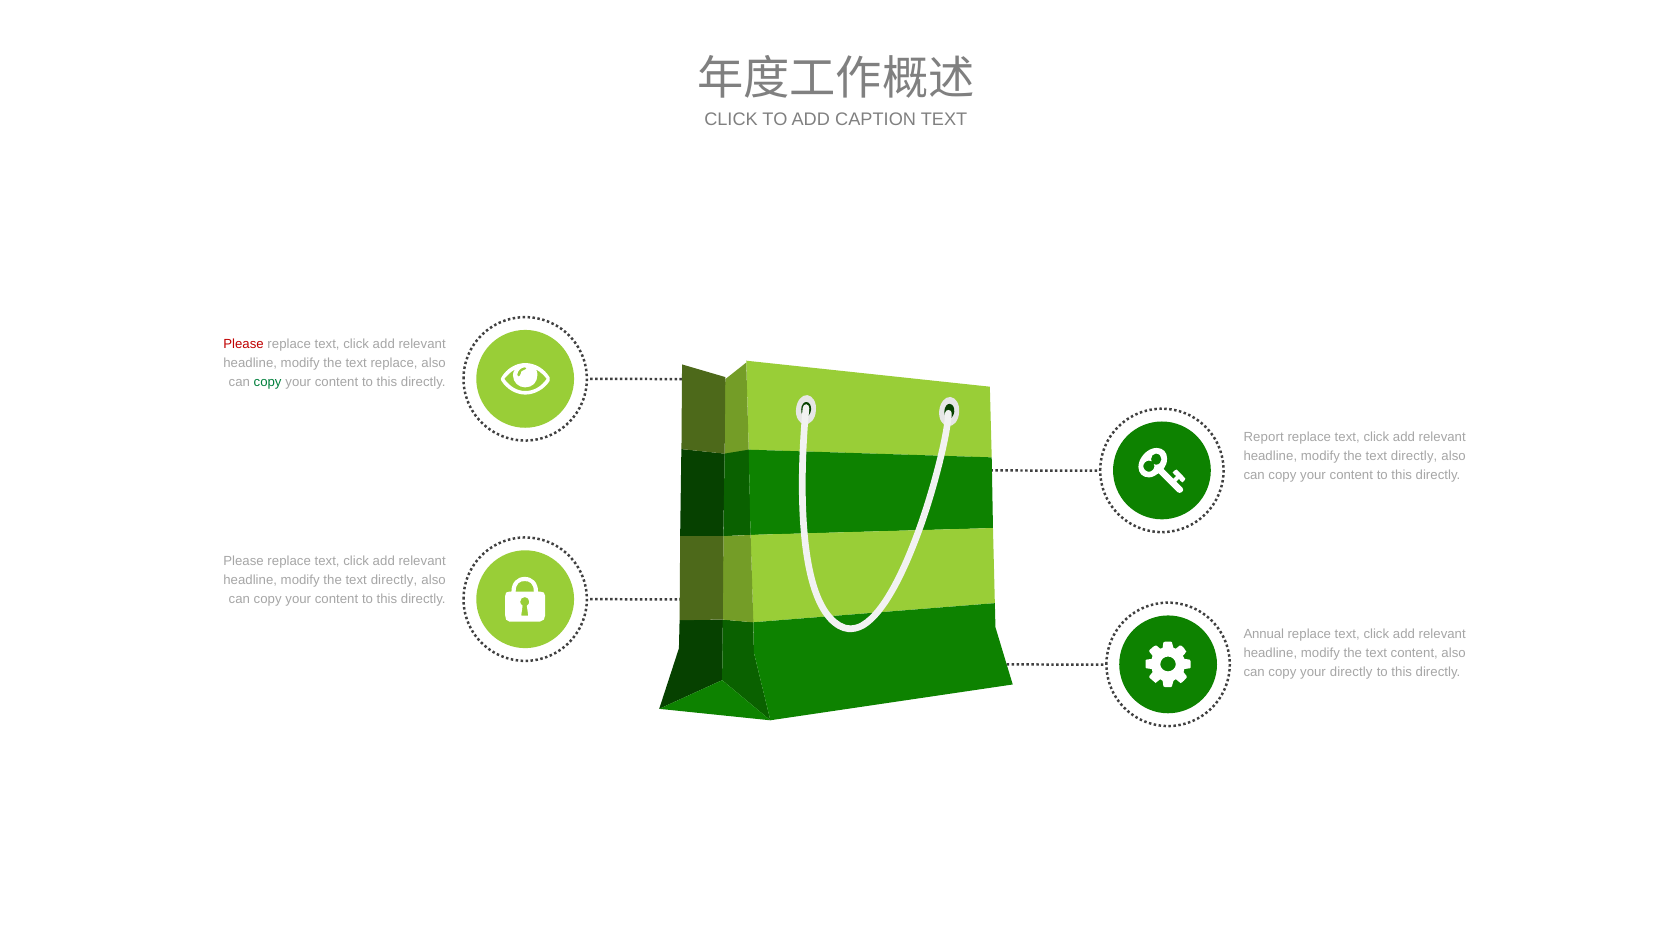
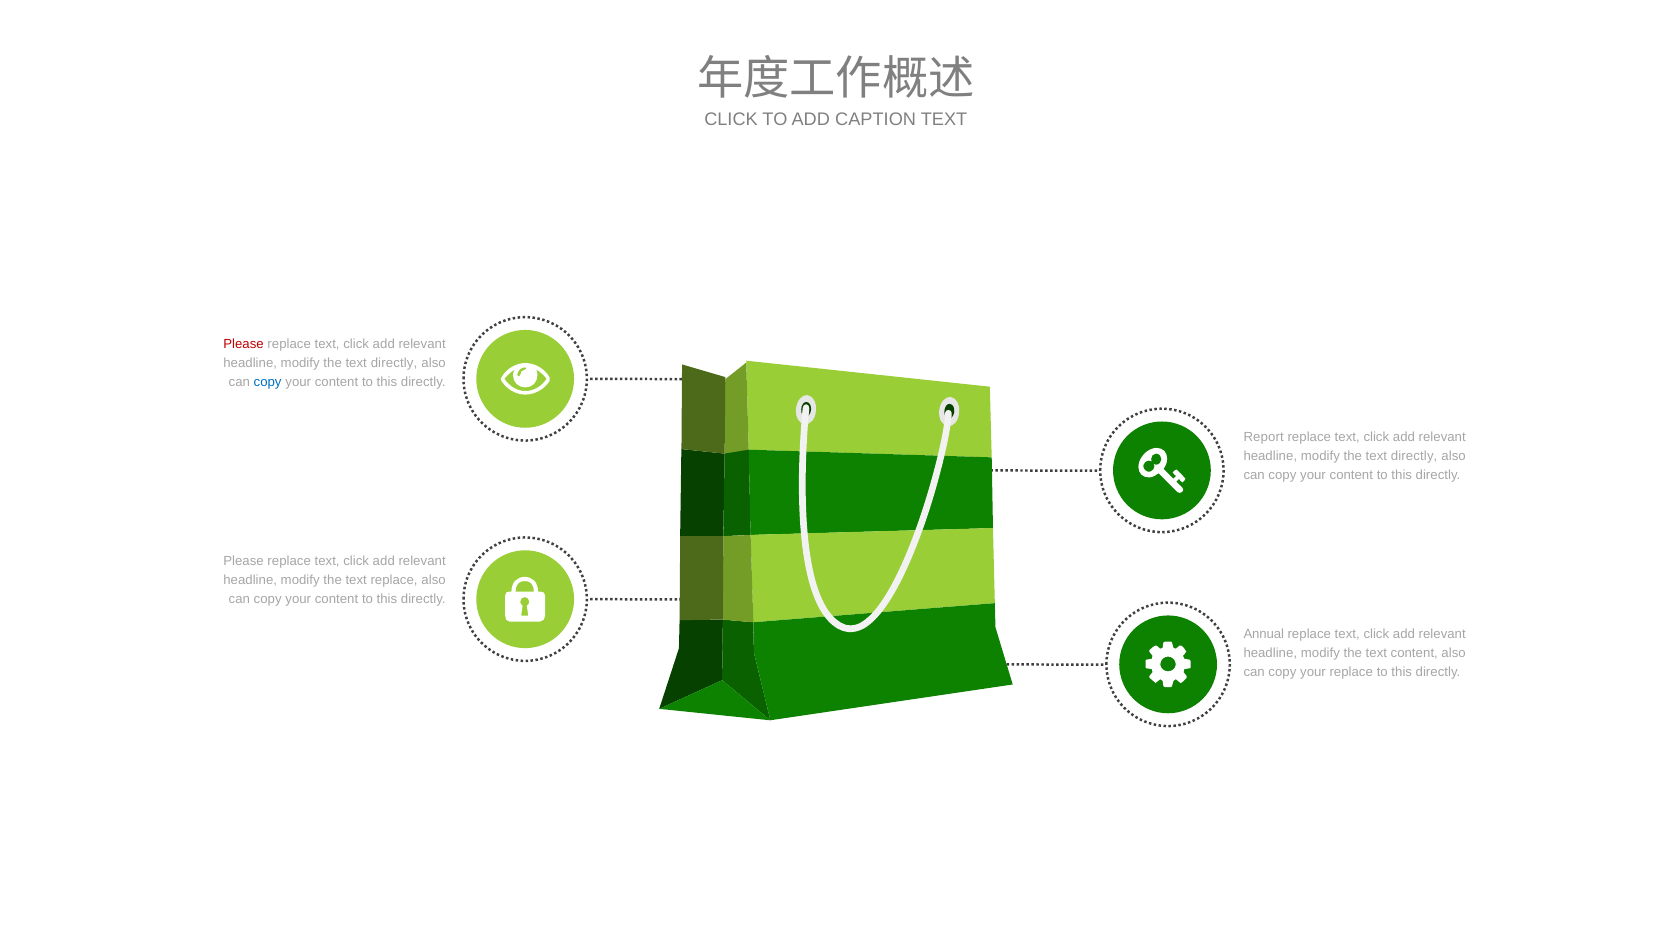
replace at (394, 363): replace -> directly
copy at (268, 382) colour: green -> blue
directly at (394, 580): directly -> replace
your directly: directly -> replace
